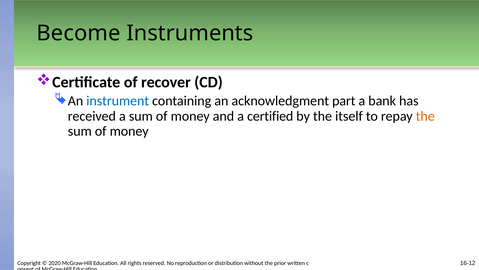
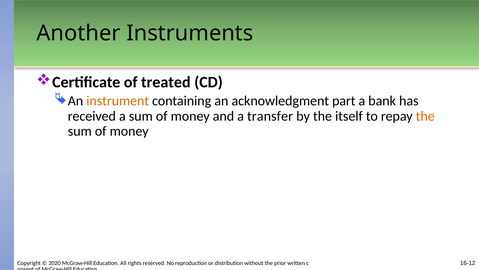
Become: Become -> Another
recover: recover -> treated
instrument colour: blue -> orange
certified: certified -> transfer
